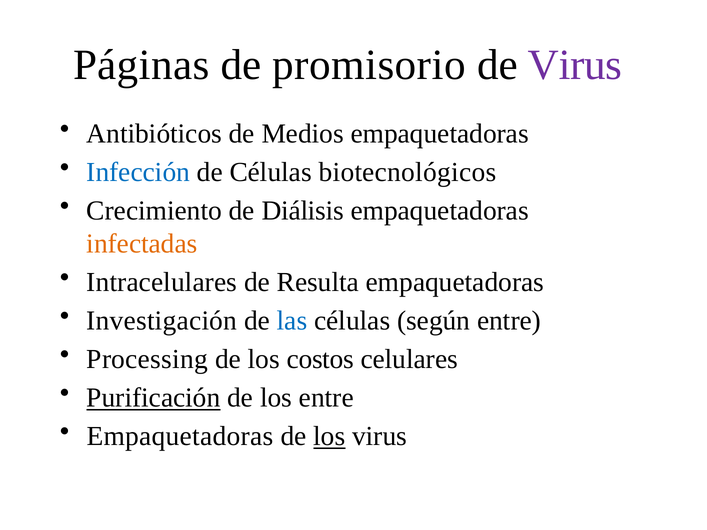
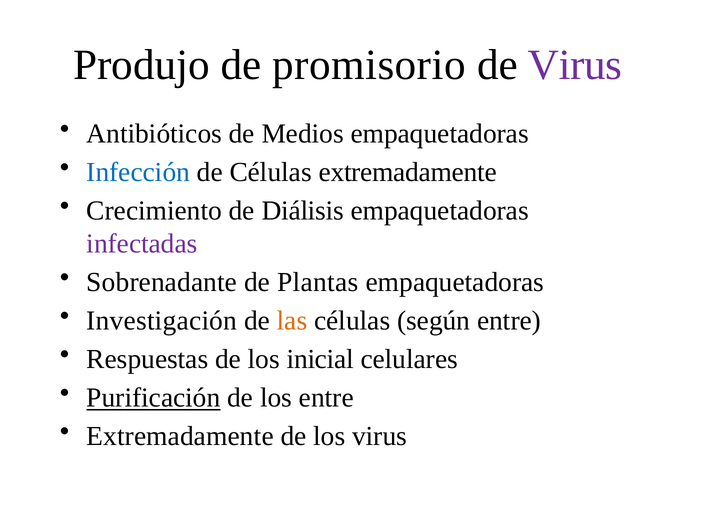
Páginas: Páginas -> Produjo
Células biotecnológicos: biotecnológicos -> extremadamente
infectadas colour: orange -> purple
Intracelulares: Intracelulares -> Sobrenadante
Resulta: Resulta -> Plantas
las colour: blue -> orange
Processing: Processing -> Respuestas
costos: costos -> inicial
Empaquetadoras at (180, 437): Empaquetadoras -> Extremadamente
los at (329, 437) underline: present -> none
